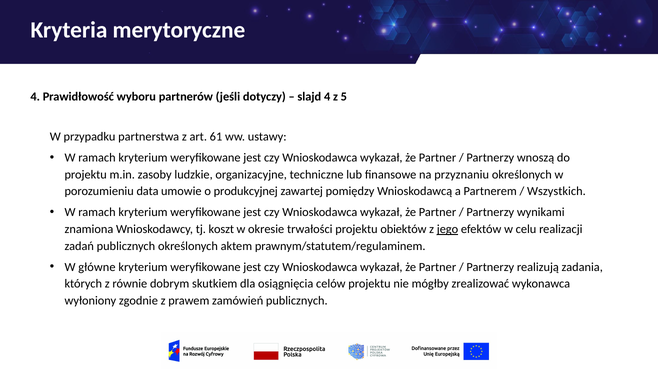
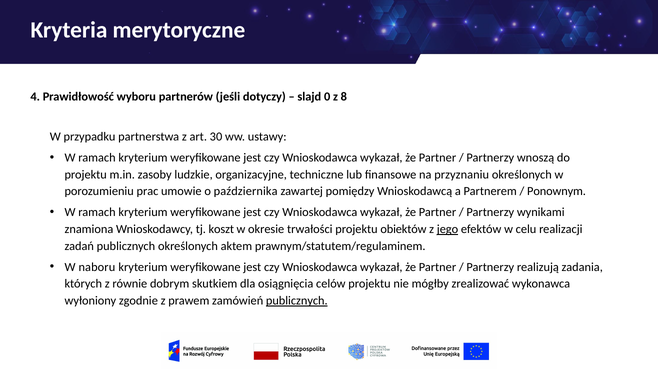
slajd 4: 4 -> 0
5: 5 -> 8
61: 61 -> 30
data: data -> prac
produkcyjnej: produkcyjnej -> października
Wszystkich: Wszystkich -> Ponownym
główne: główne -> naboru
publicznych at (297, 301) underline: none -> present
